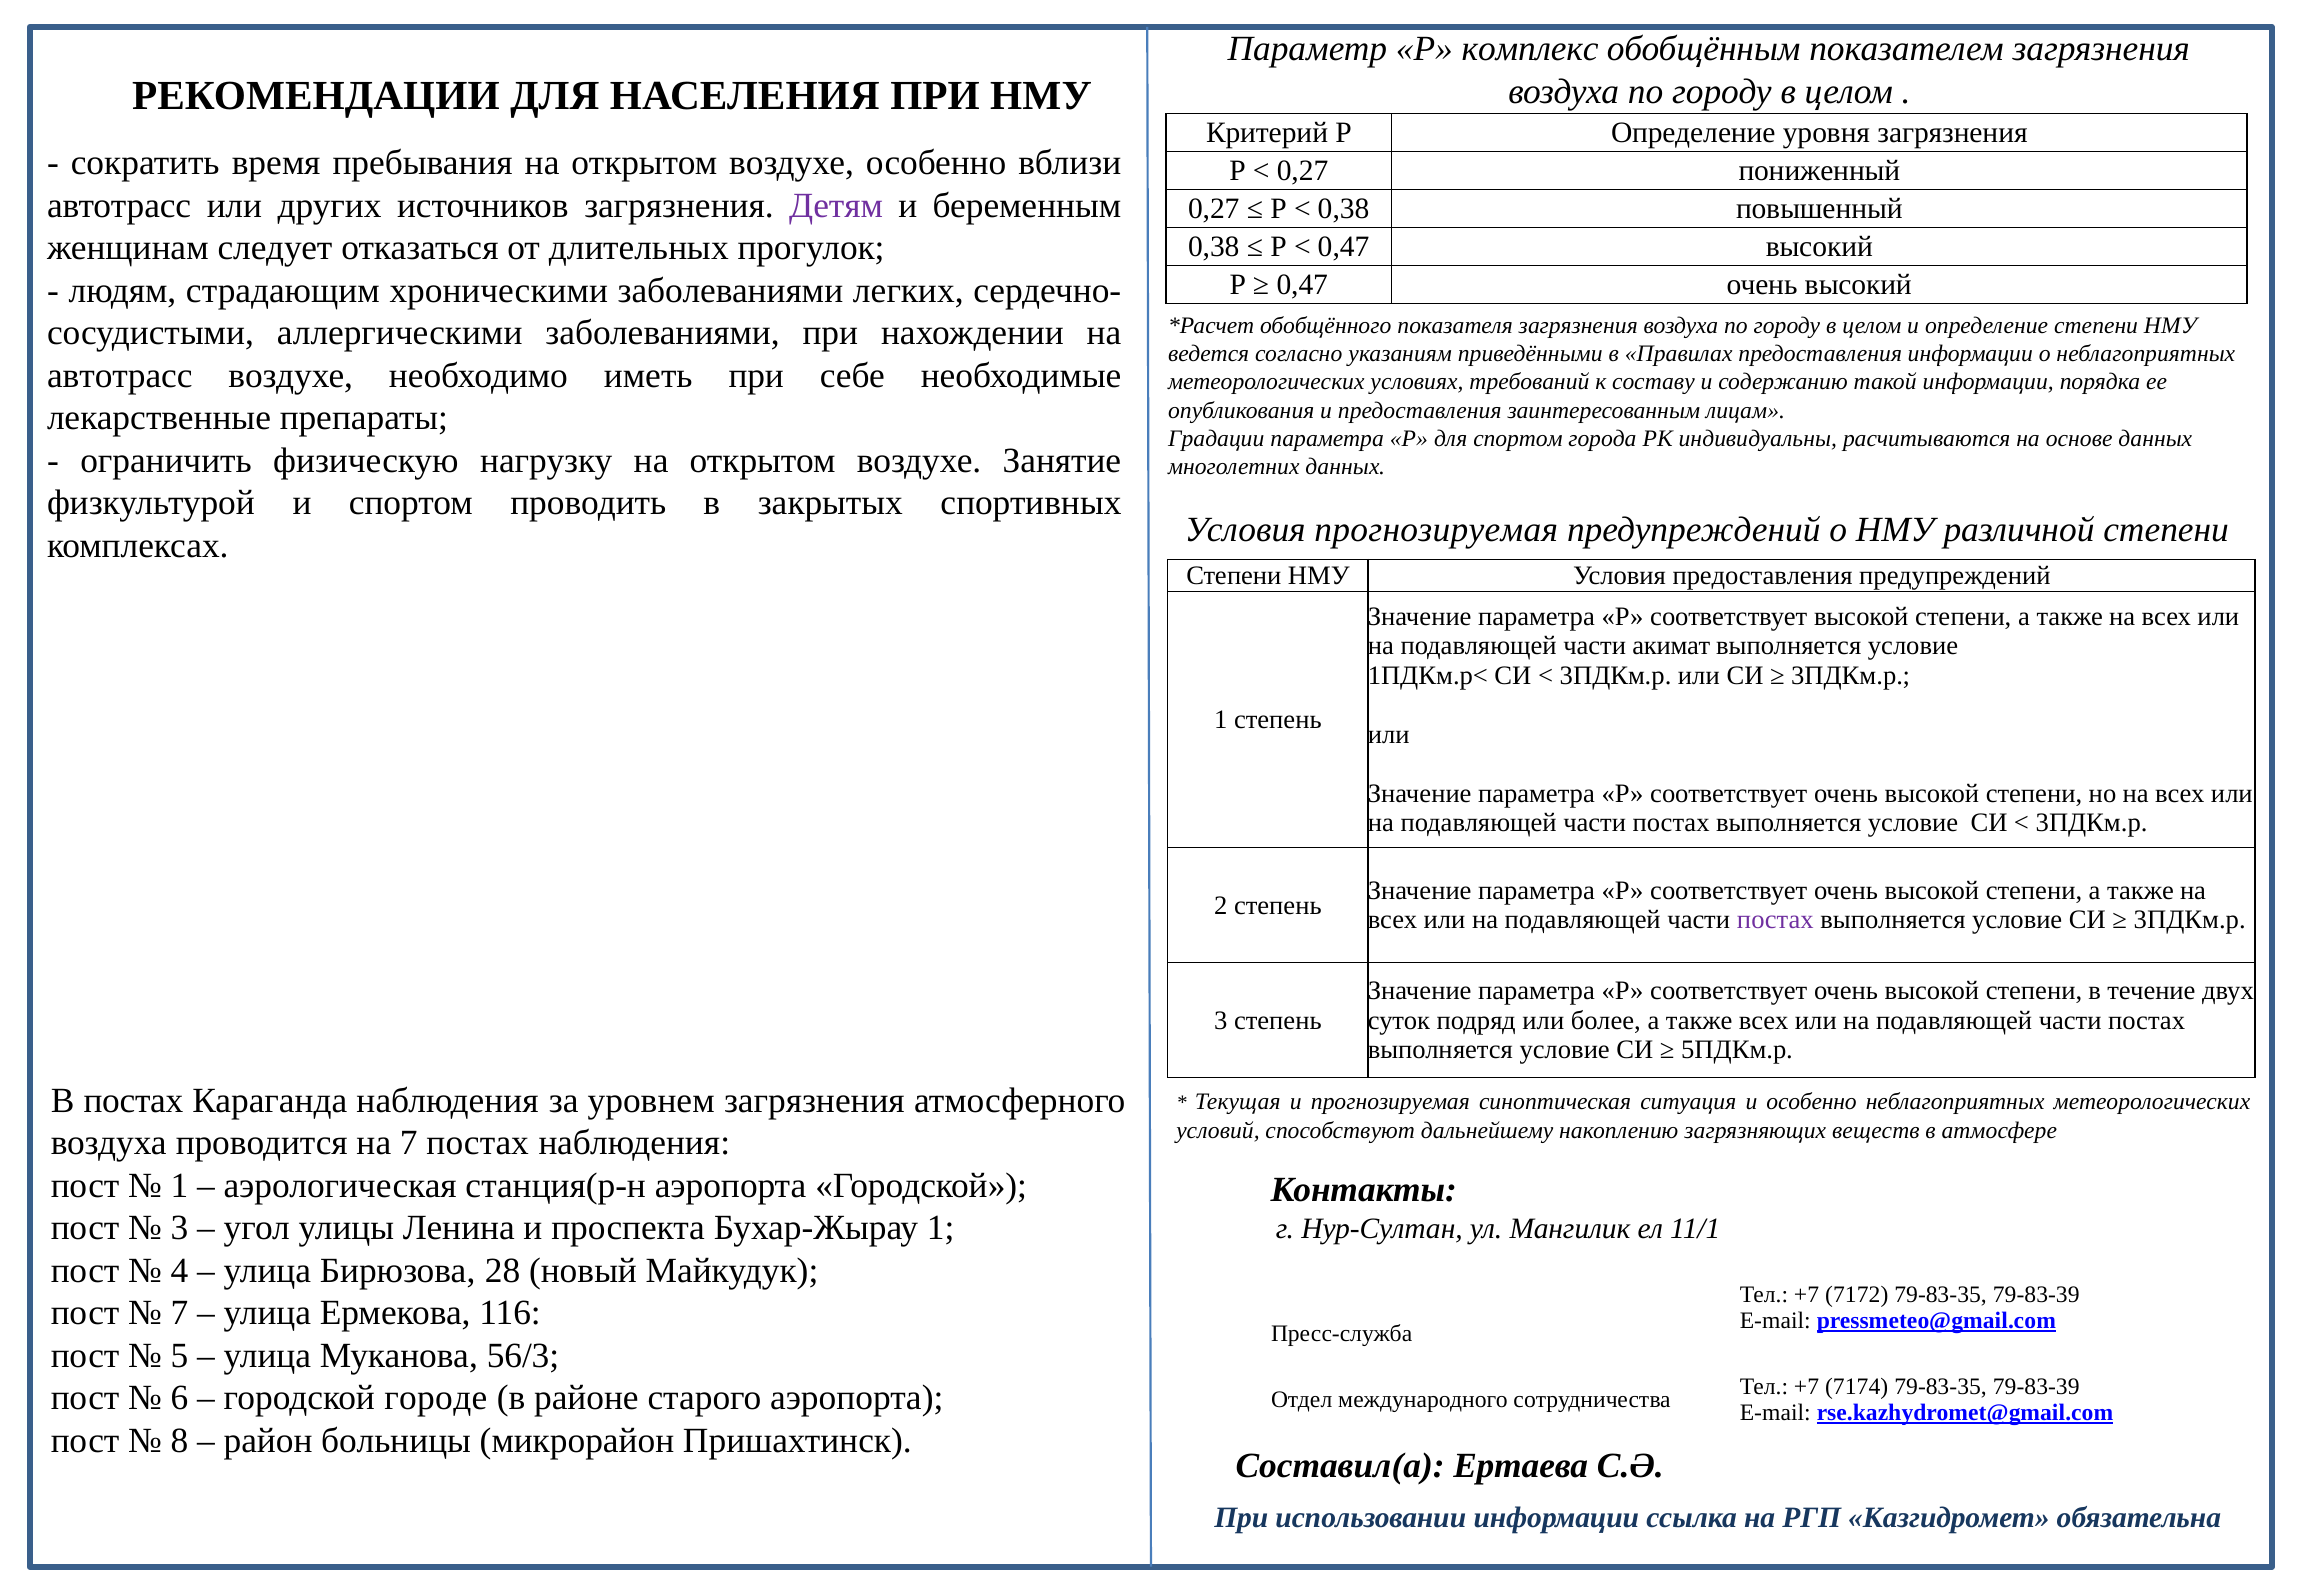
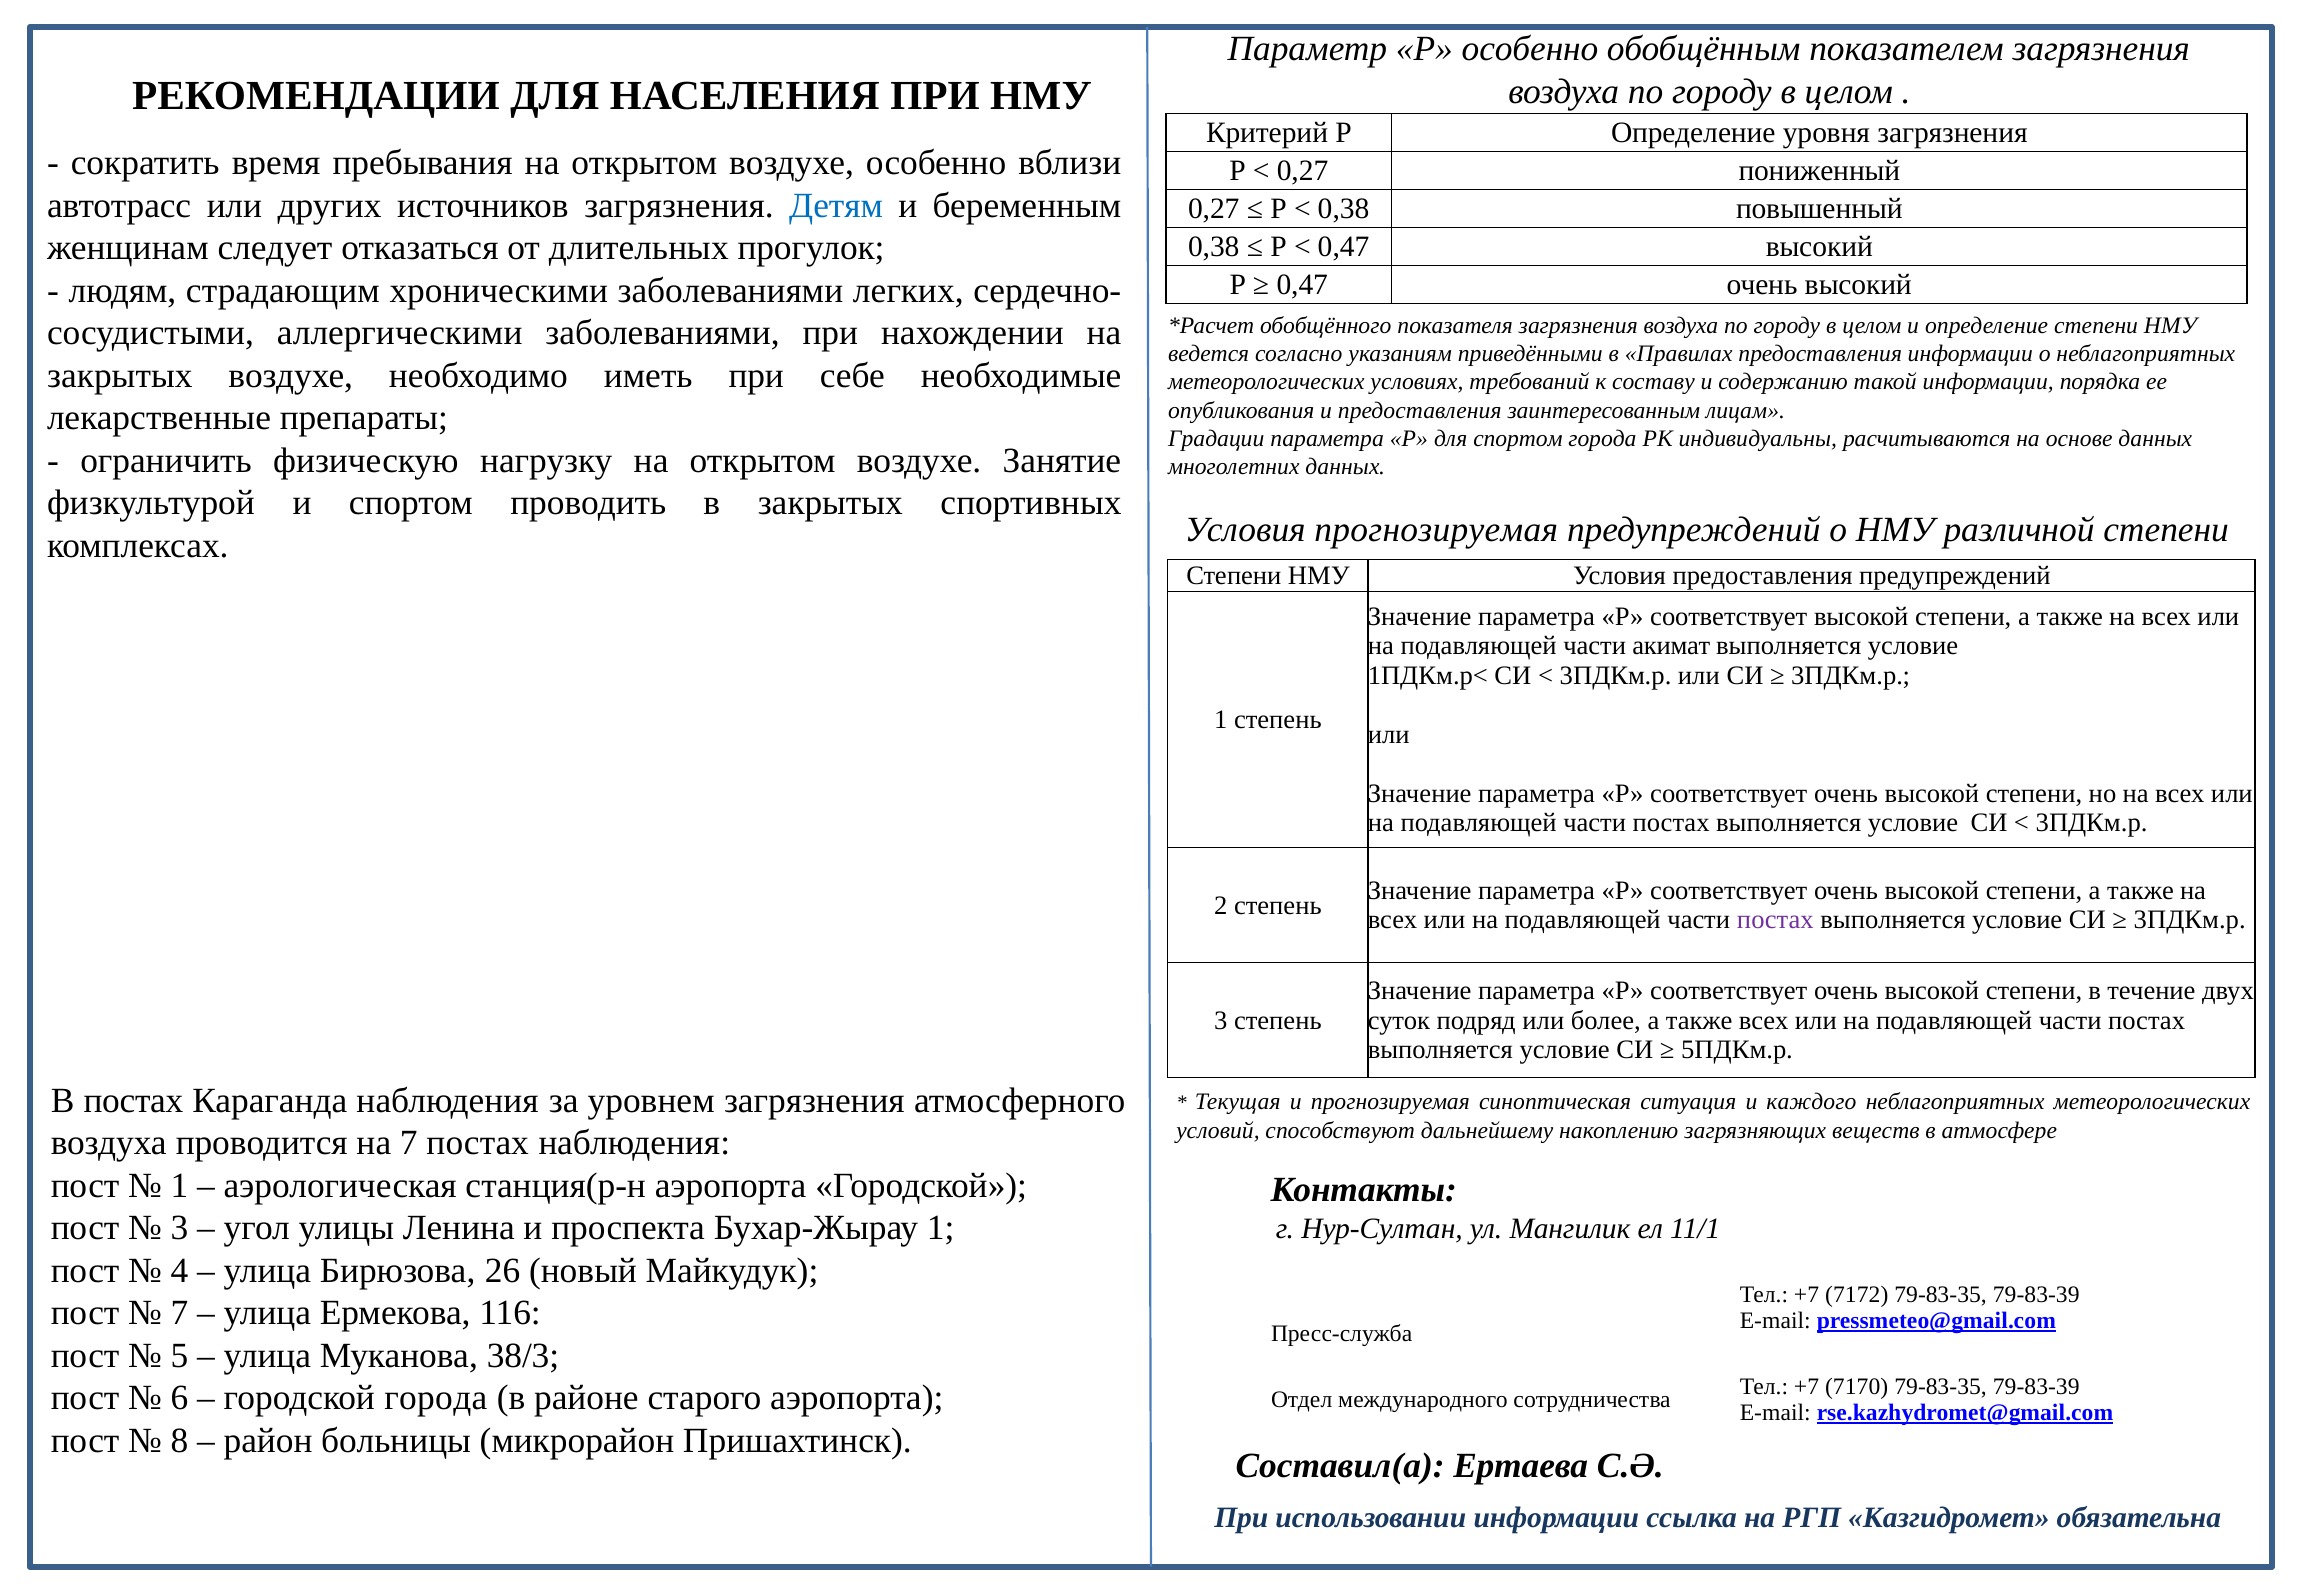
Р комплекс: комплекс -> особенно
Детям colour: purple -> blue
автотрасс at (120, 376): автотрасс -> закрытых
и особенно: особенно -> каждого
28: 28 -> 26
56/3: 56/3 -> 38/3
7174: 7174 -> 7170
городской городе: городе -> города
